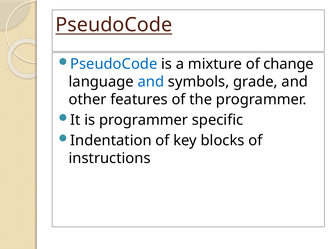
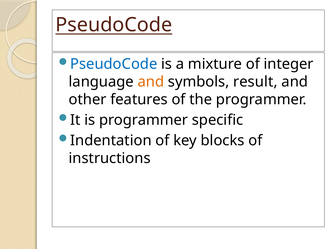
change: change -> integer
and at (151, 82) colour: blue -> orange
grade: grade -> result
